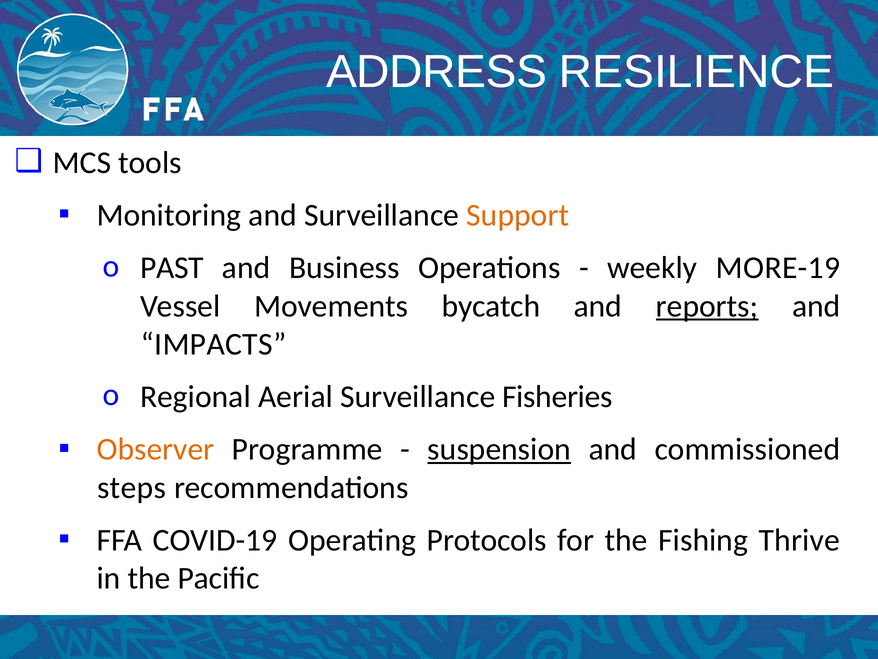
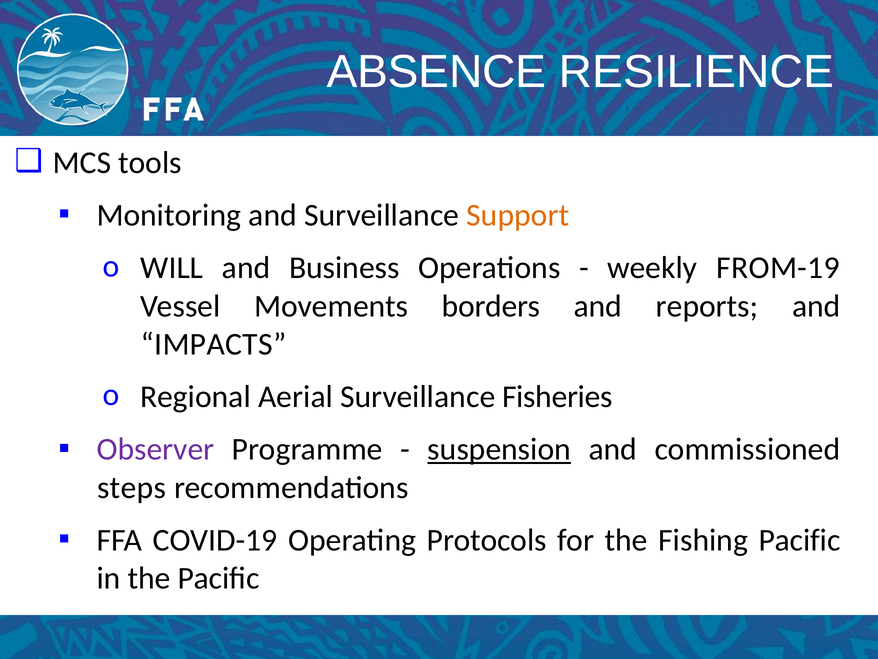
ADDRESS: ADDRESS -> ABSENCE
PAST: PAST -> WILL
MORE-19: MORE-19 -> FROM-19
bycatch: bycatch -> borders
reports underline: present -> none
Observer colour: orange -> purple
Fishing Thrive: Thrive -> Pacific
